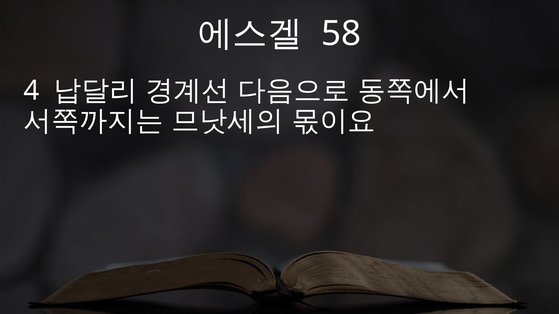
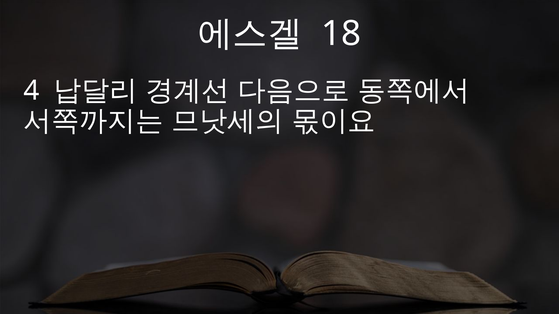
58: 58 -> 18
